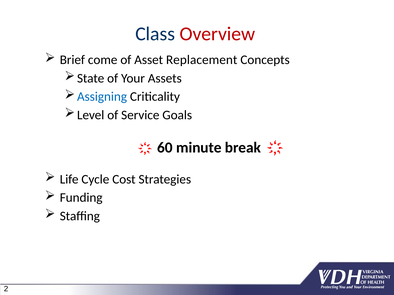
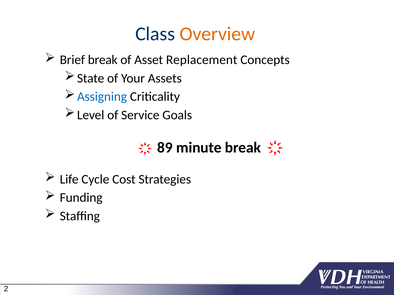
Overview colour: red -> orange
Brief come: come -> break
60: 60 -> 89
